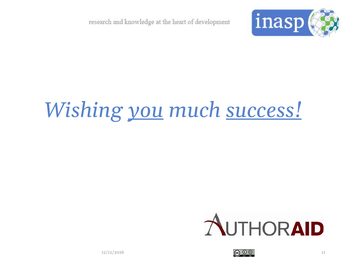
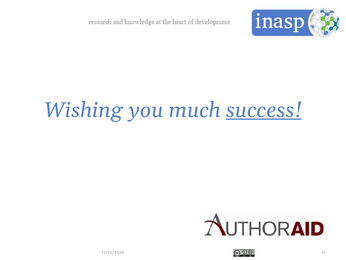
you underline: present -> none
